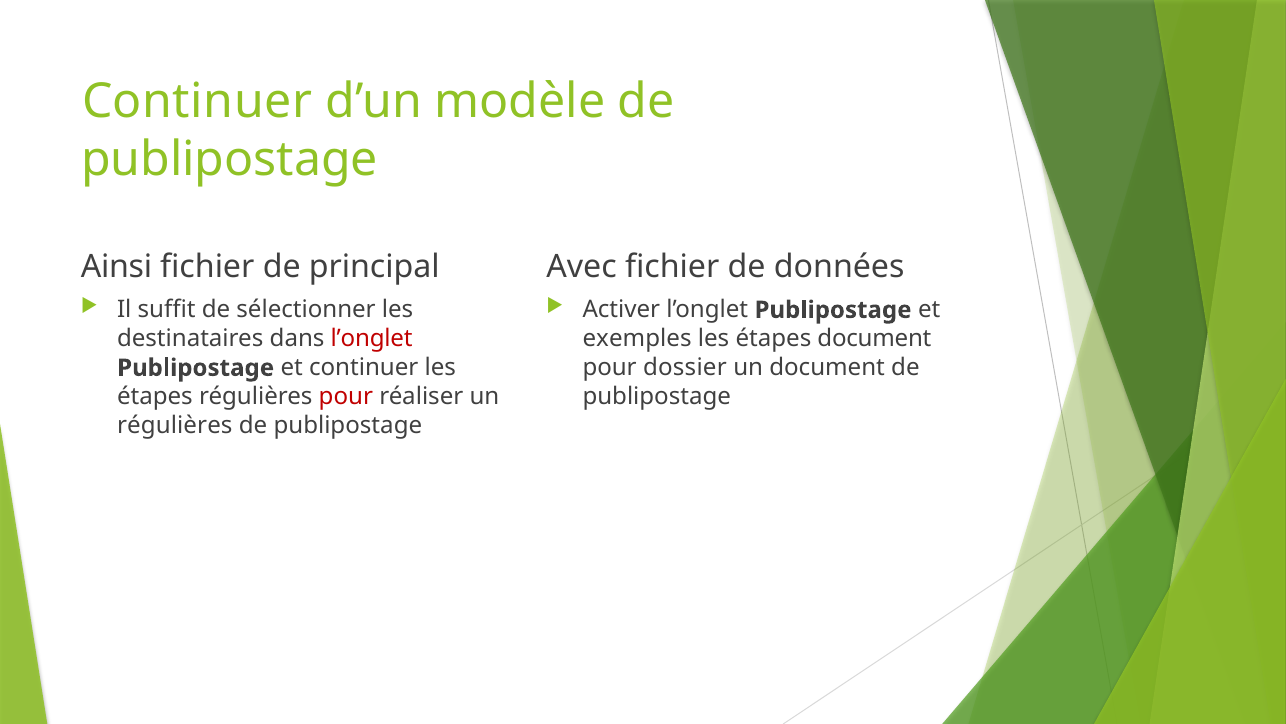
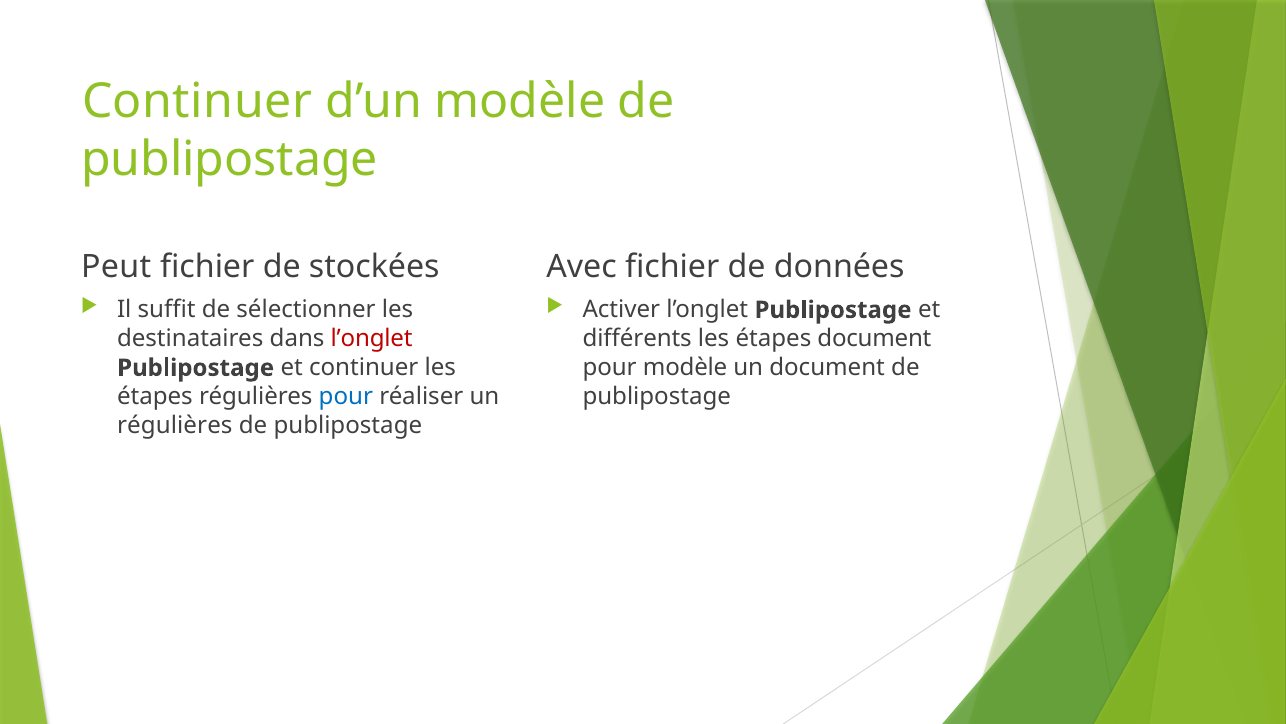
Ainsi: Ainsi -> Peut
principal: principal -> stockées
exemples: exemples -> différents
pour dossier: dossier -> modèle
pour at (346, 396) colour: red -> blue
